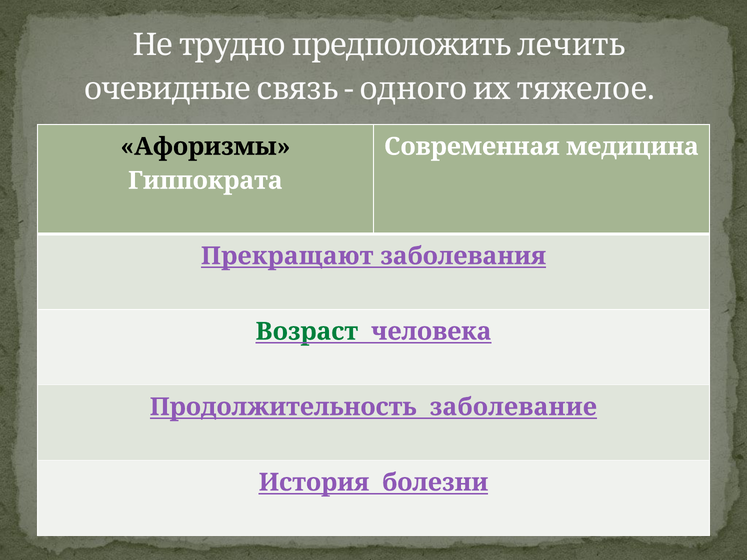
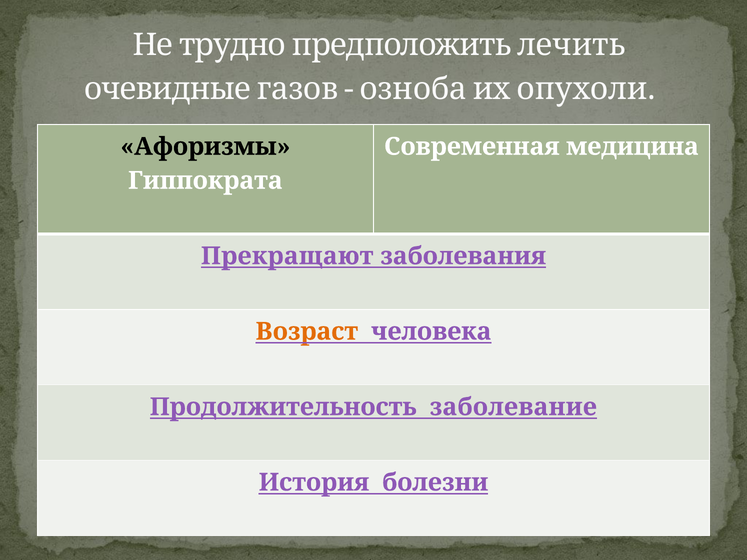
связь: связь -> газов
одного: одного -> озноба
тяжелое: тяжелое -> опухоли
Возраст colour: green -> orange
